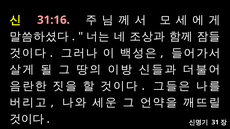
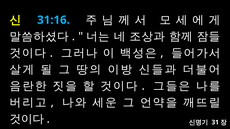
31:16 colour: pink -> light blue
